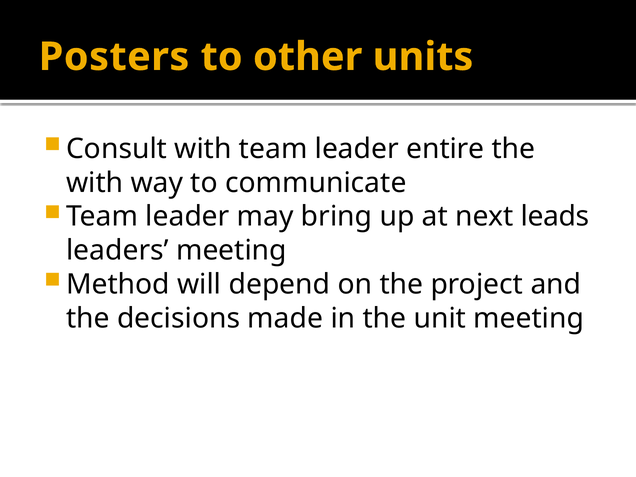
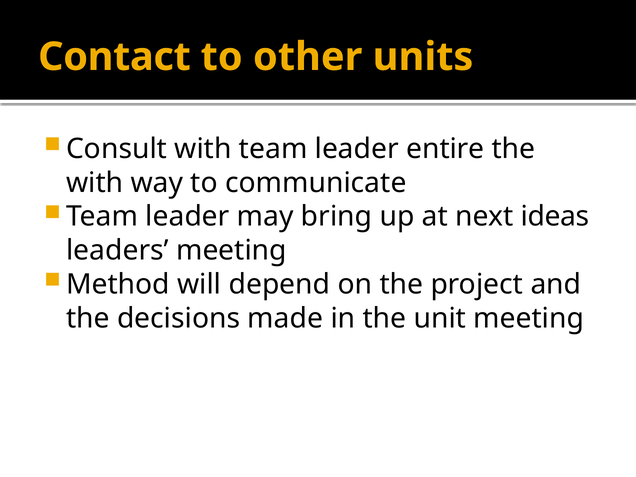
Posters: Posters -> Contact
leads: leads -> ideas
